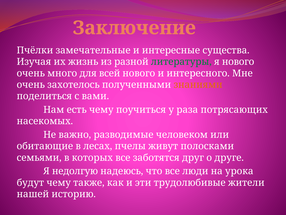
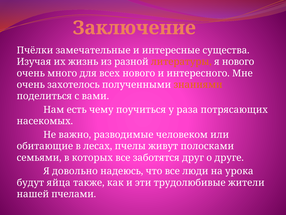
литературы colour: green -> orange
всей: всей -> всех
недолгую: недолгую -> довольно
будут чему: чему -> яйца
историю: историю -> пчелами
